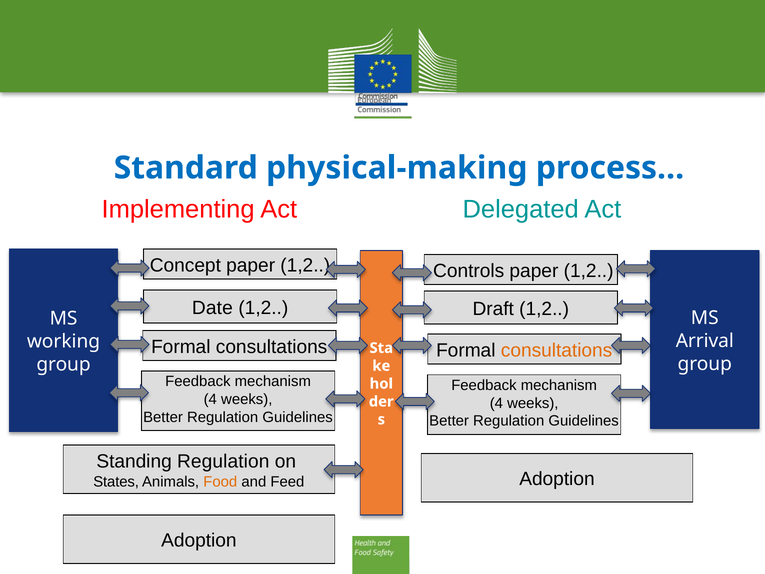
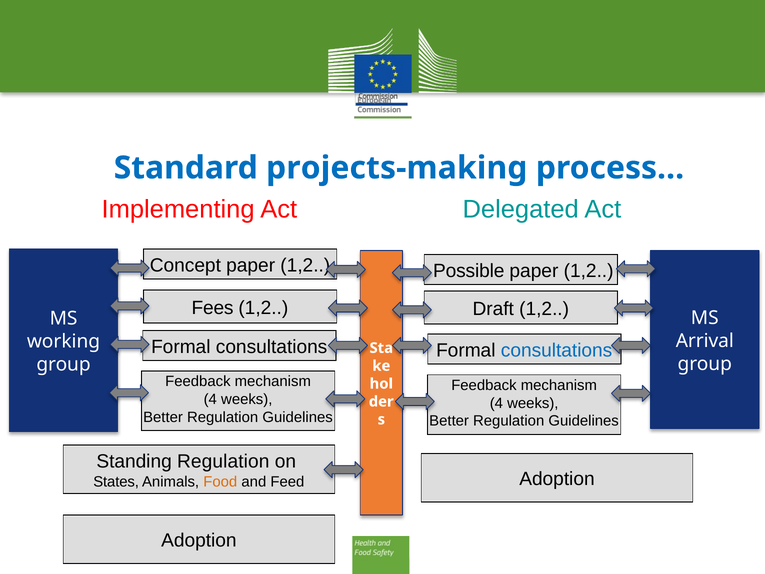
physical-making: physical-making -> projects-making
Controls: Controls -> Possible
Date: Date -> Fees
consultations at (557, 350) colour: orange -> blue
